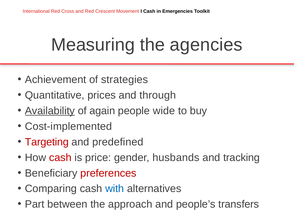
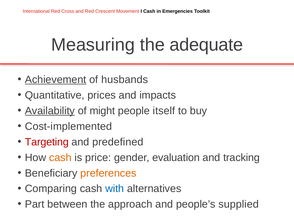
agencies: agencies -> adequate
Achievement underline: none -> present
strategies: strategies -> husbands
through: through -> impacts
again: again -> might
wide: wide -> itself
cash at (60, 158) colour: red -> orange
husbands: husbands -> evaluation
preferences colour: red -> orange
transfers: transfers -> supplied
